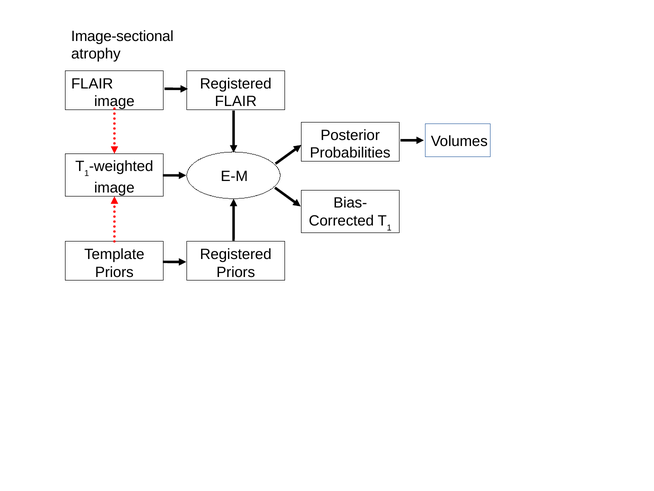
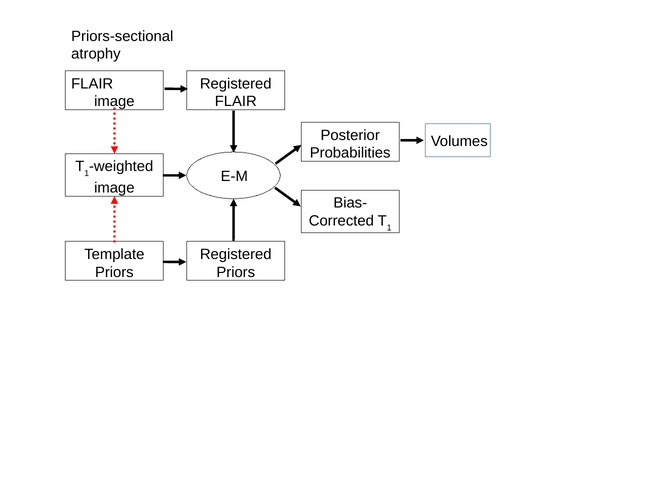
Image-sectional: Image-sectional -> Priors-sectional
